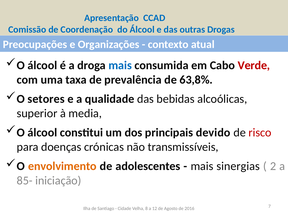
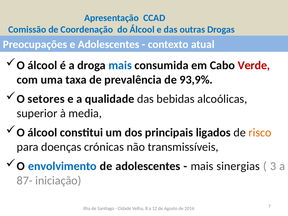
e Organizações: Organizações -> Adolescentes
63,8%: 63,8% -> 93,9%
devido: devido -> ligados
risco colour: red -> orange
envolvimento colour: orange -> blue
2: 2 -> 3
85-: 85- -> 87-
